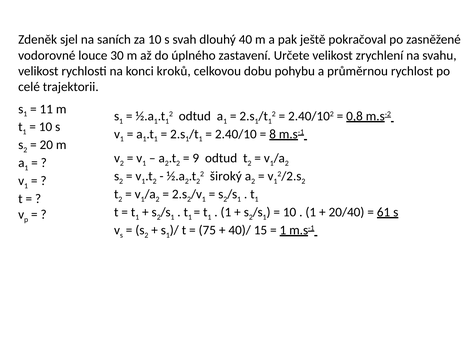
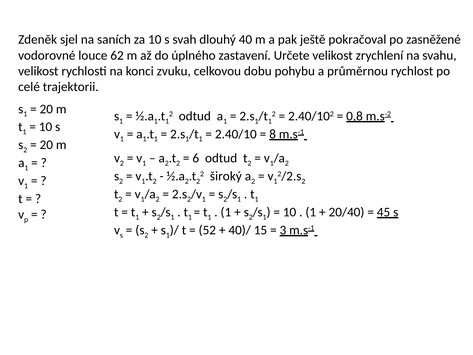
30: 30 -> 62
kroků: kroků -> zvuku
11 at (46, 109): 11 -> 20
9: 9 -> 6
61: 61 -> 45
75: 75 -> 52
1 at (283, 230): 1 -> 3
